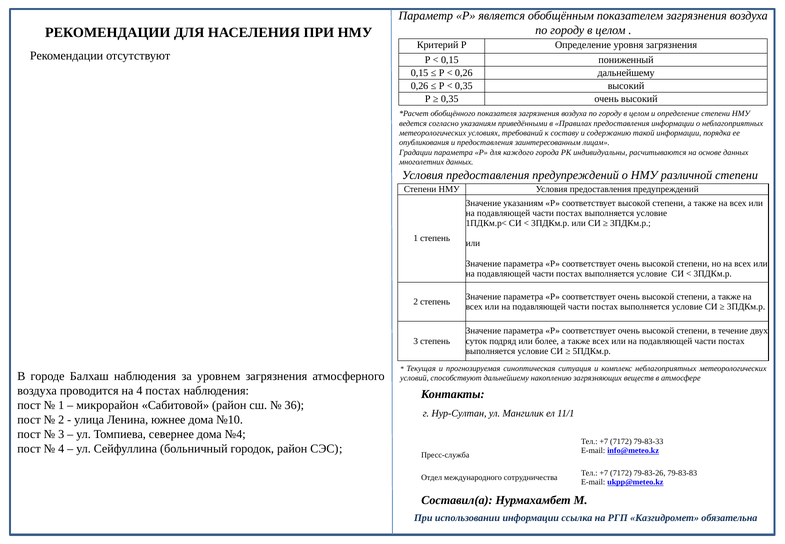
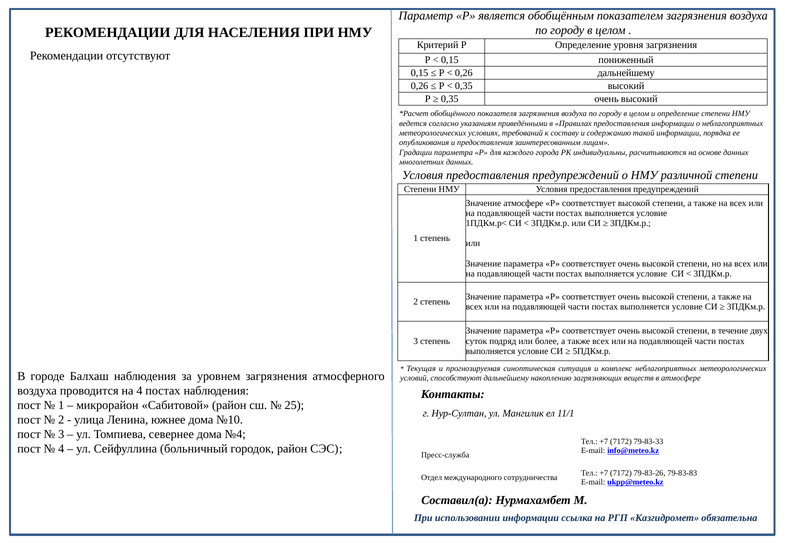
Значение указаниям: указаниям -> атмосфере
36: 36 -> 25
